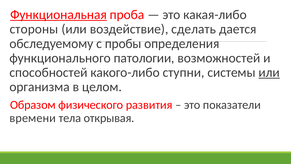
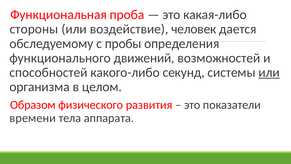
Функциональная underline: present -> none
сделать: сделать -> человек
патологии: патологии -> движений
ступни: ступни -> секунд
открывая: открывая -> аппарата
